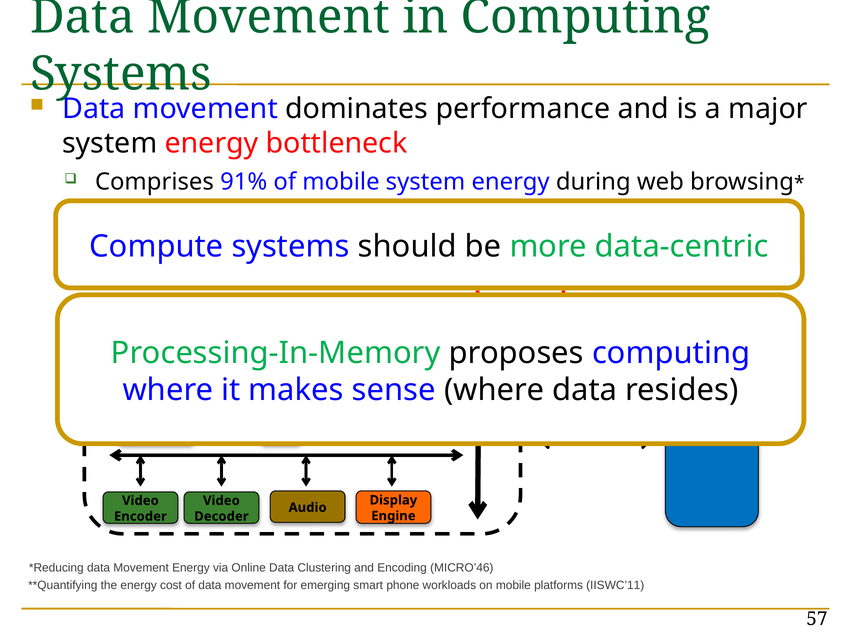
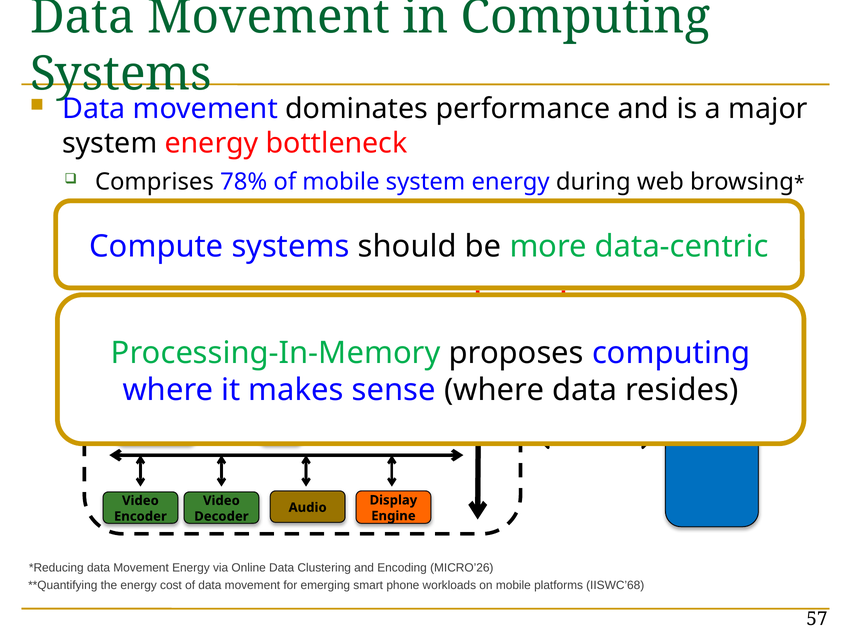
91%: 91% -> 78%
MICRO’46: MICRO’46 -> MICRO’26
IISWC’11: IISWC’11 -> IISWC’68
